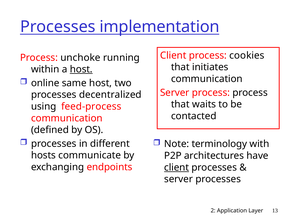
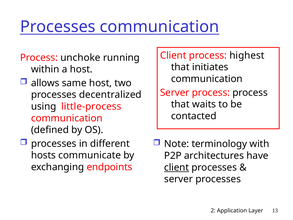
Processes implementation: implementation -> communication
cookies: cookies -> highest
host at (81, 69) underline: present -> none
online: online -> allows
feed-process: feed-process -> little-process
